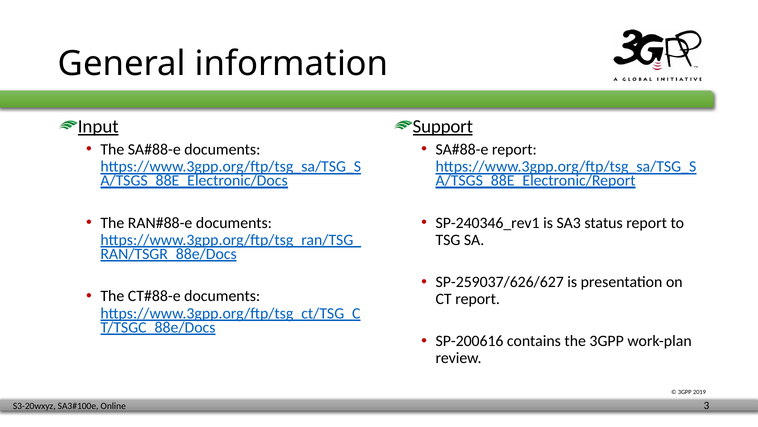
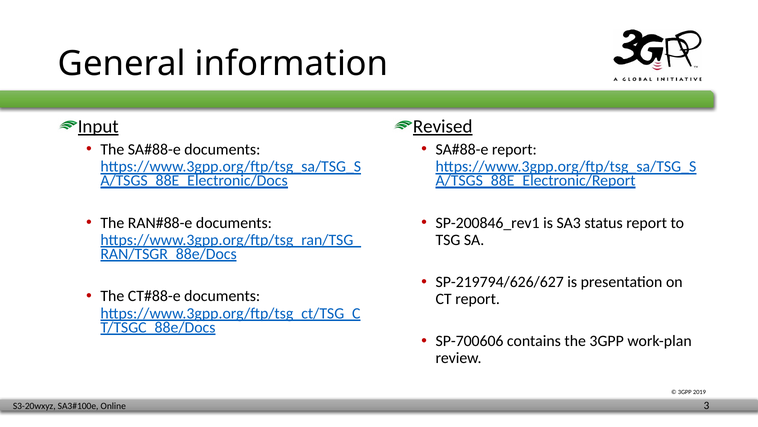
Support: Support -> Revised
SP-240346_rev1: SP-240346_rev1 -> SP-200846_rev1
SP-259037/626/627: SP-259037/626/627 -> SP-219794/626/627
SP-200616: SP-200616 -> SP-700606
